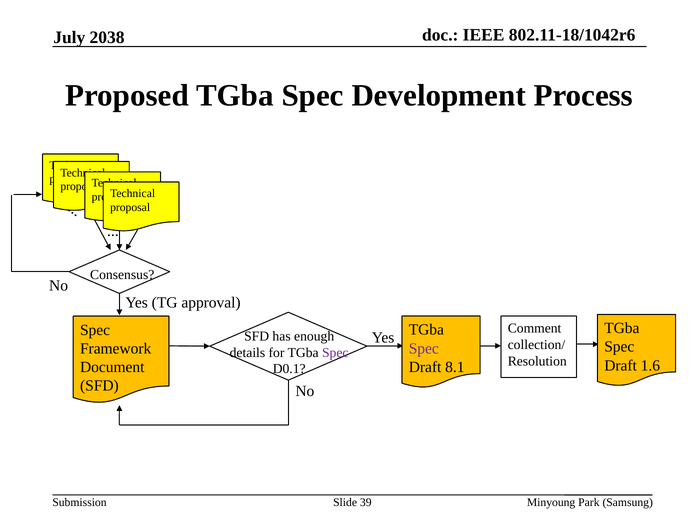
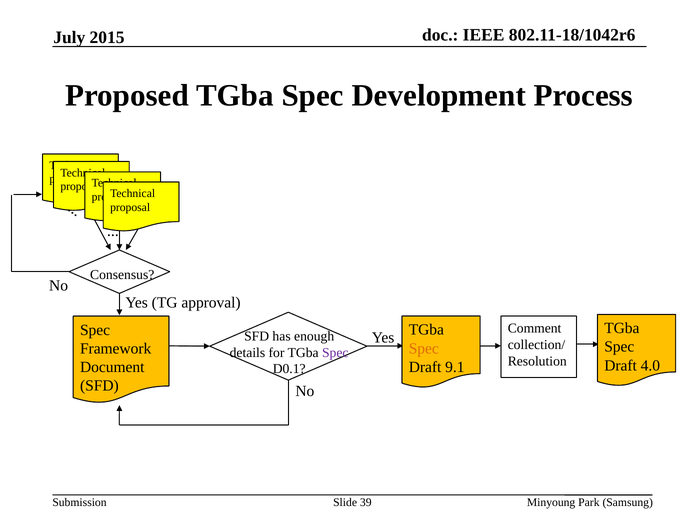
2038: 2038 -> 2015
Spec at (424, 349) colour: purple -> orange
1.6: 1.6 -> 4.0
8.1: 8.1 -> 9.1
